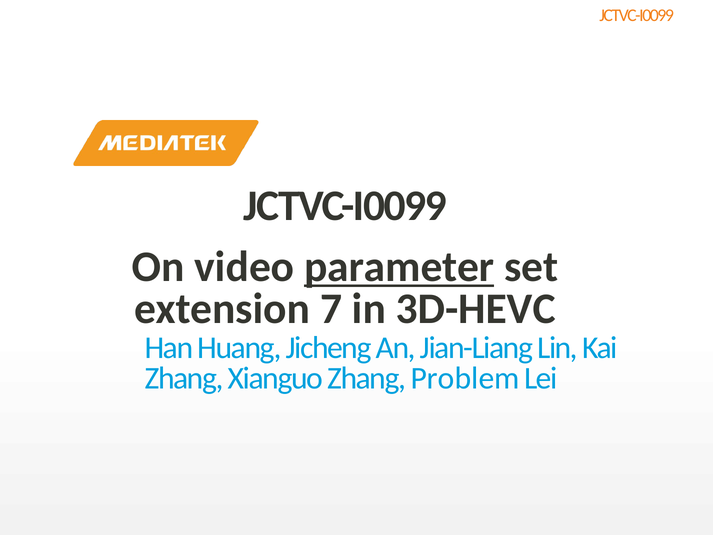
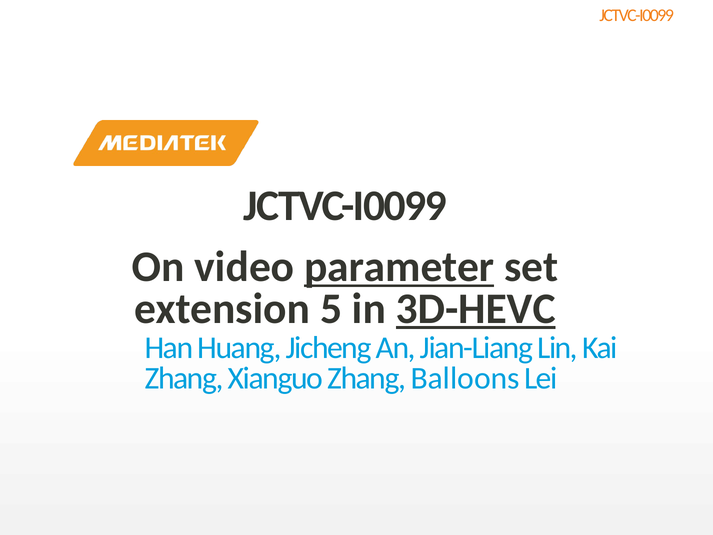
7: 7 -> 5
3D-HEVC underline: none -> present
Problem: Problem -> Balloons
